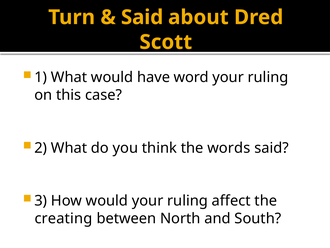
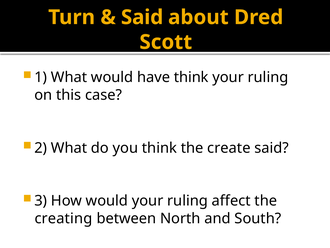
have word: word -> think
words: words -> create
